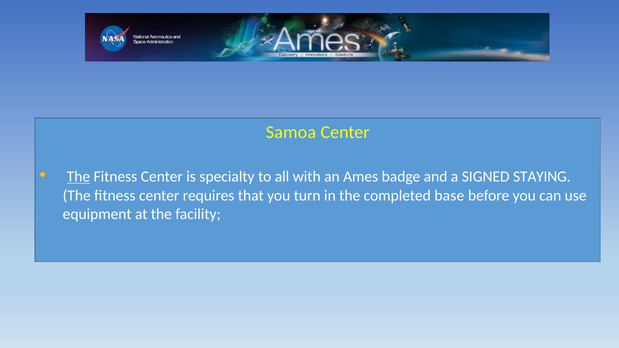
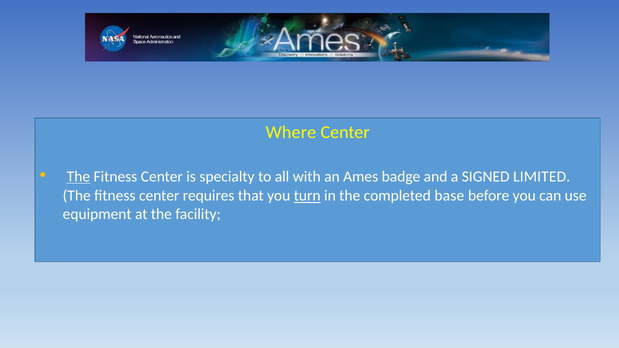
Samoa: Samoa -> Where
STAYING: STAYING -> LIMITED
turn underline: none -> present
